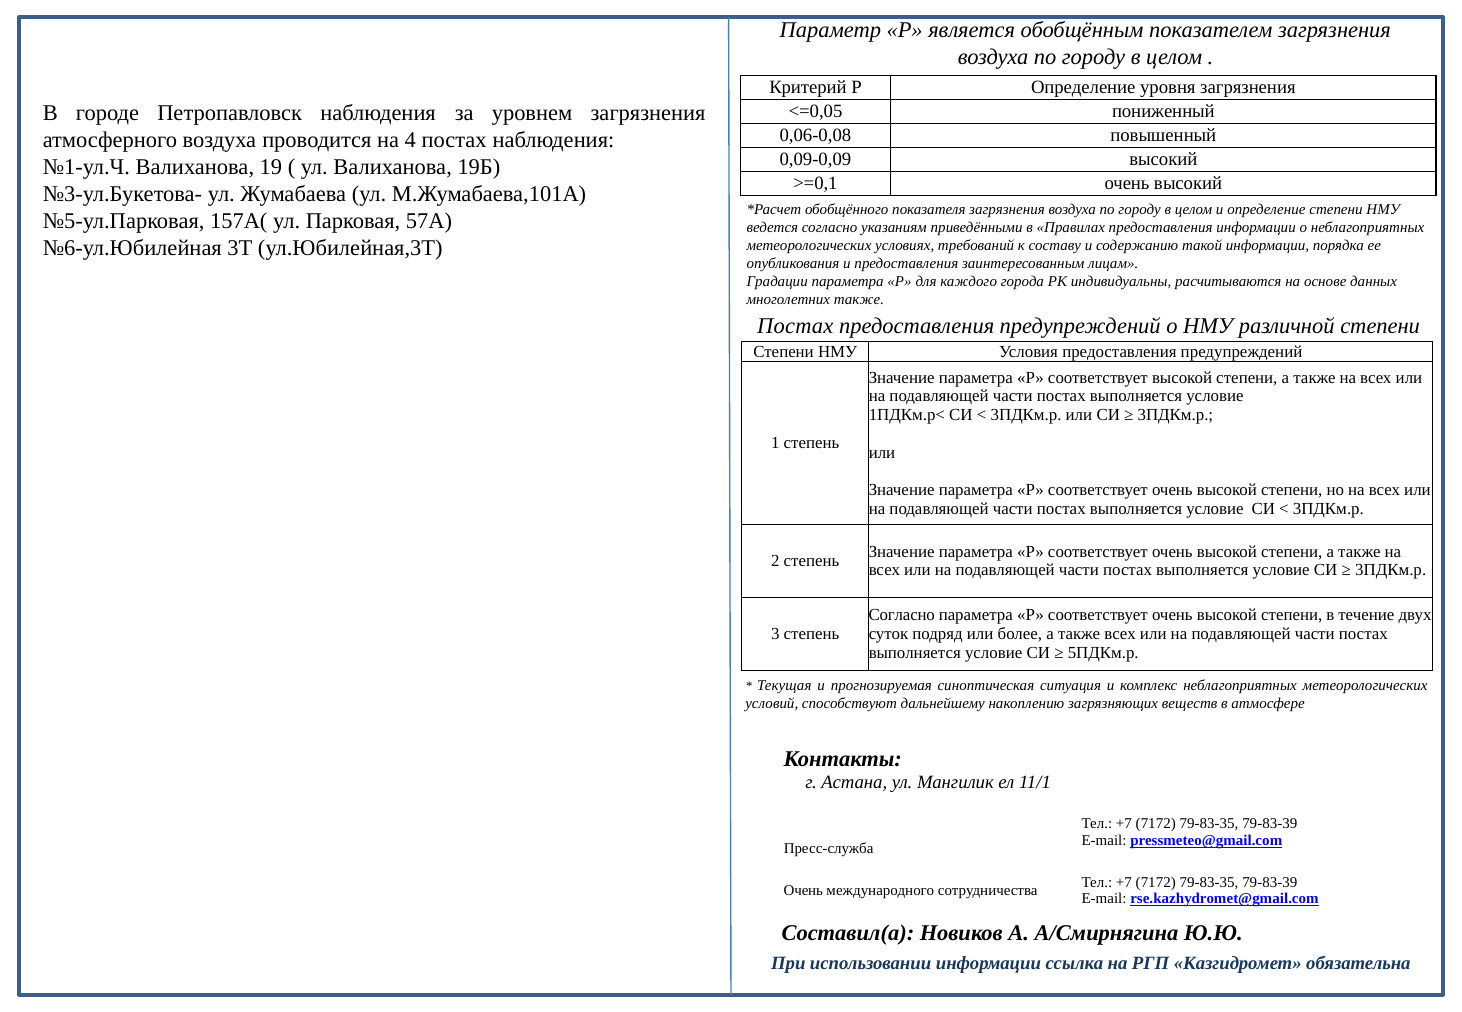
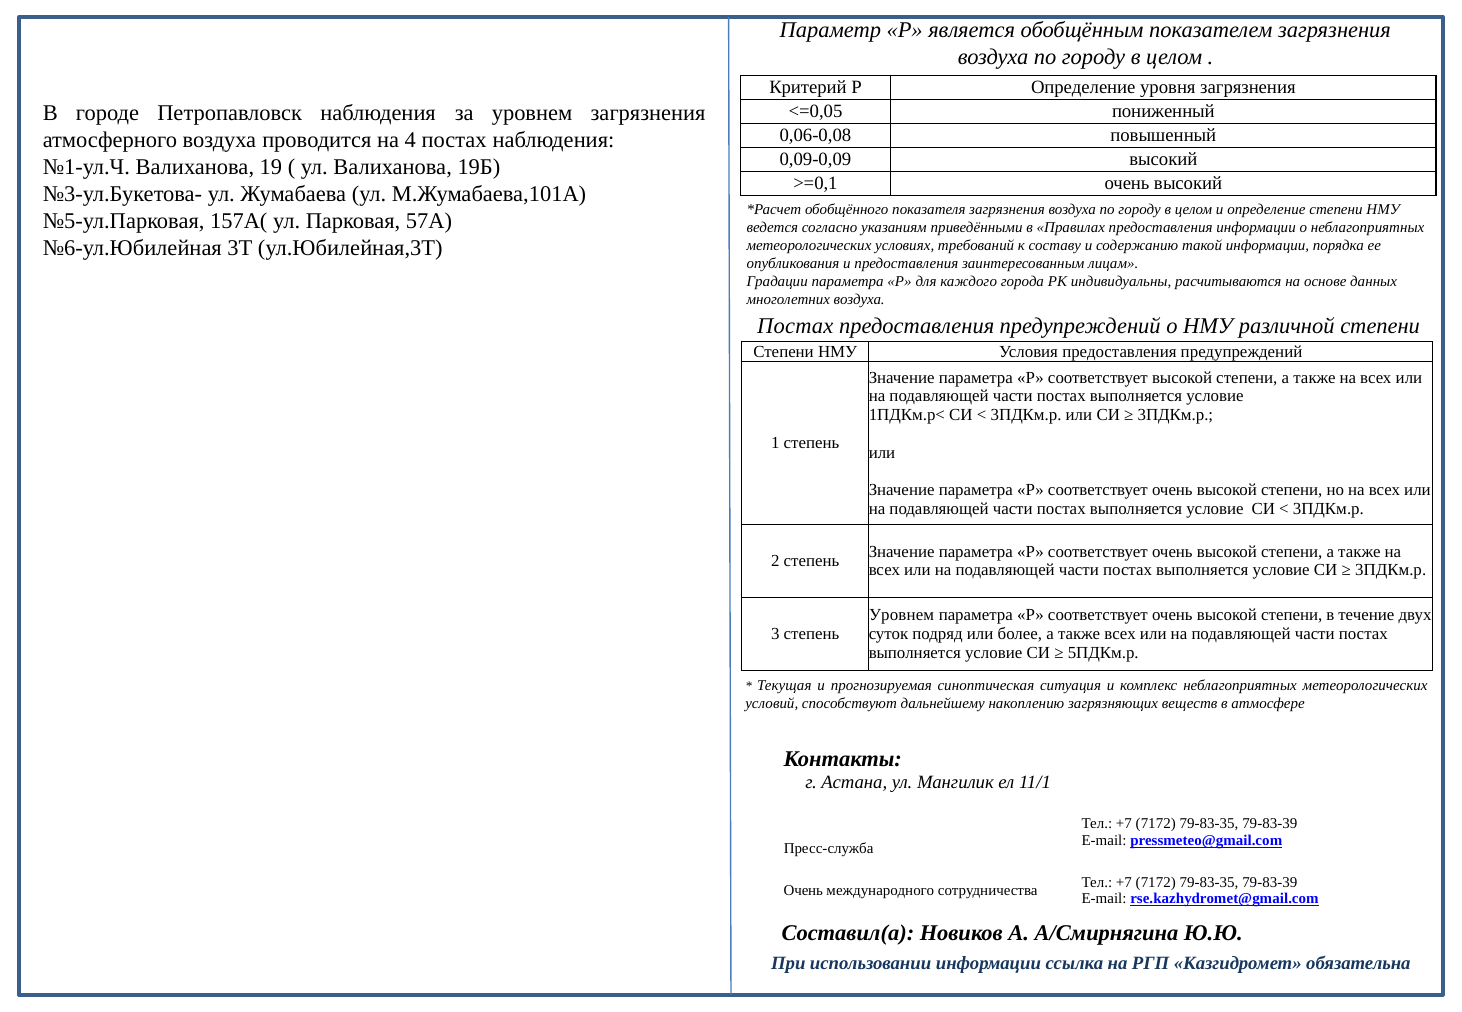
многолетних также: также -> воздуха
Согласно at (902, 615): Согласно -> Уровнем
